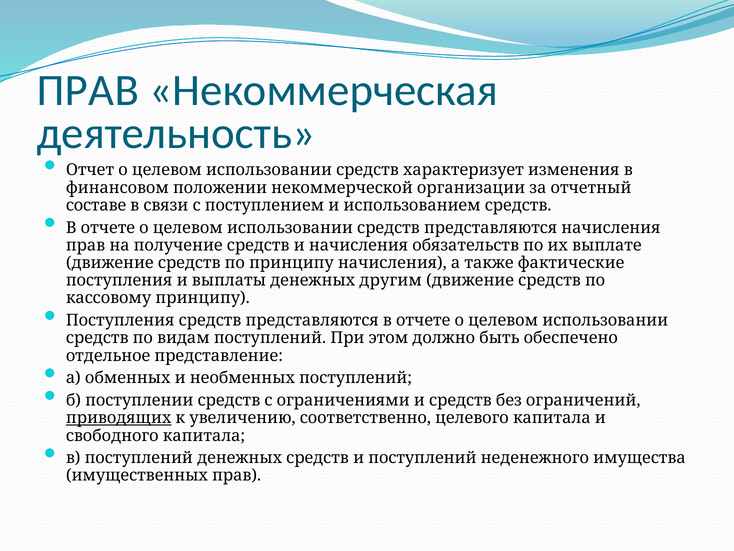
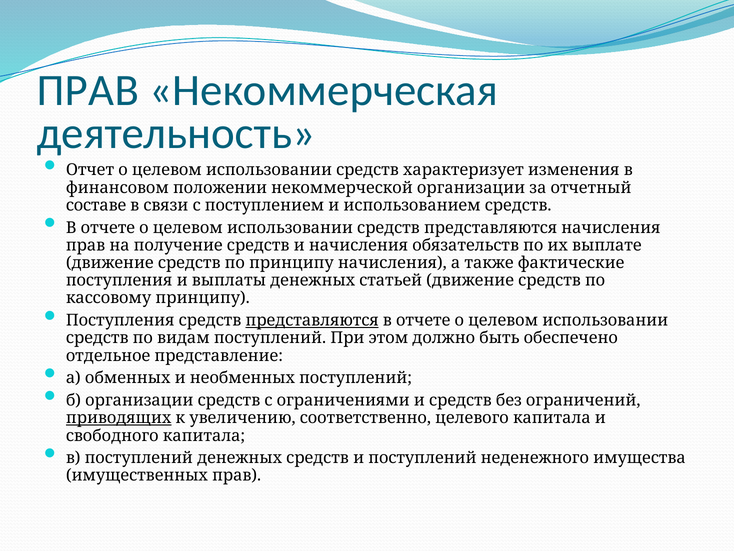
другим: другим -> статьей
представляются at (312, 320) underline: none -> present
б поступлении: поступлении -> организации
